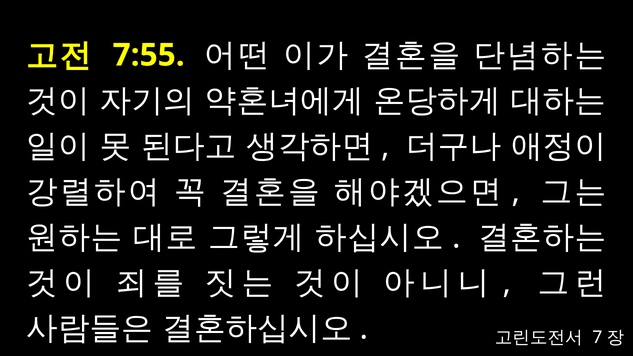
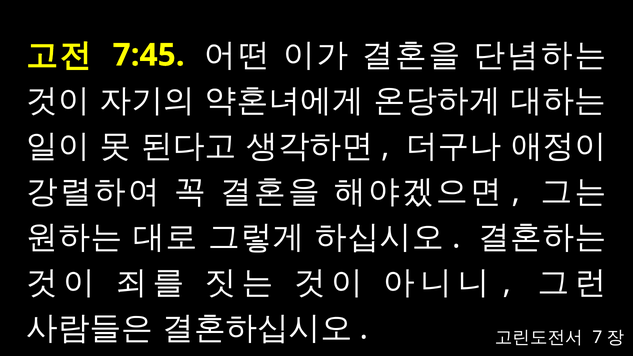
7:55: 7:55 -> 7:45
